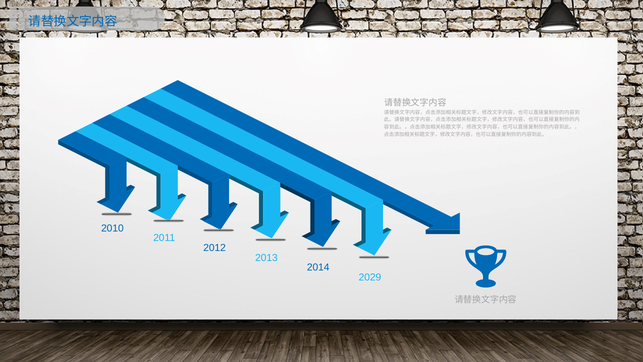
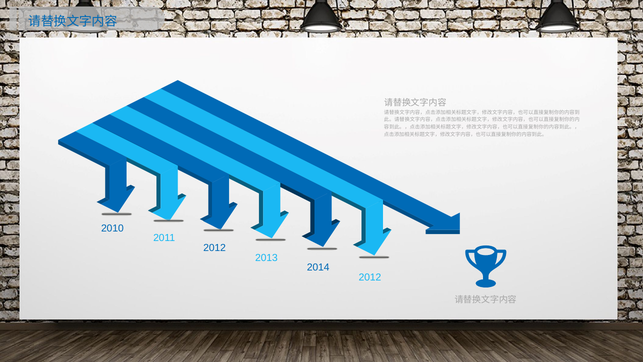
2029 at (370, 277): 2029 -> 2012
